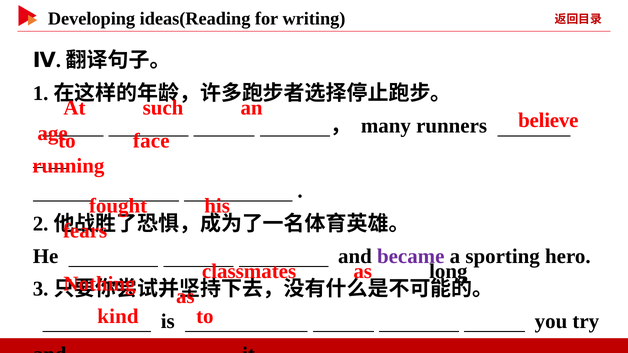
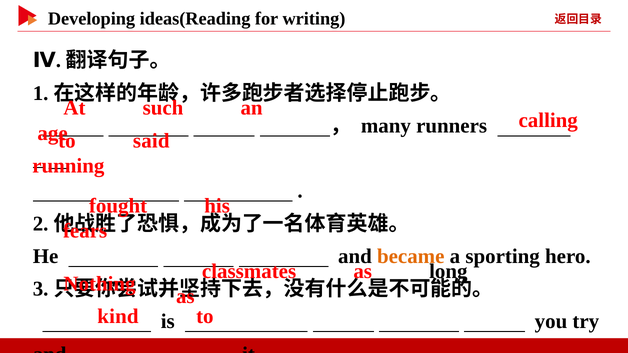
believe: believe -> calling
face: face -> said
became colour: purple -> orange
